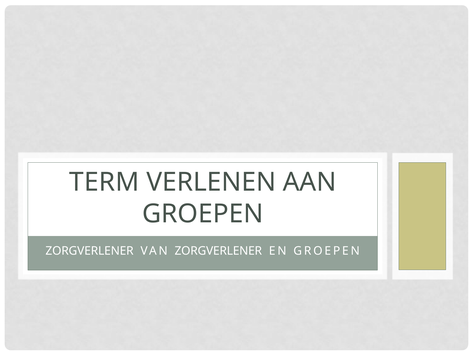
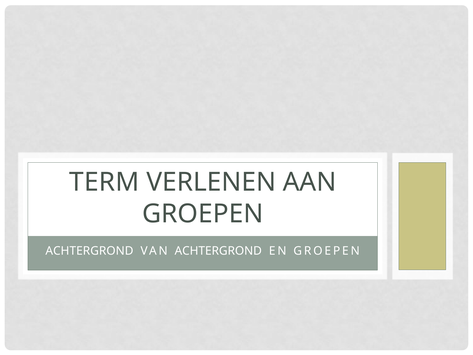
ZORGVERLENER at (90, 251): ZORGVERLENER -> ACHTERGROND
VAN ZORGVERLENER: ZORGVERLENER -> ACHTERGROND
